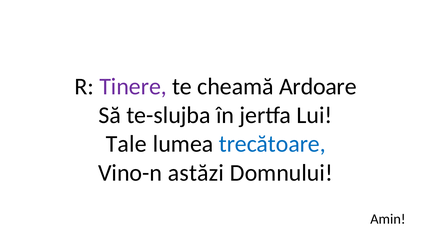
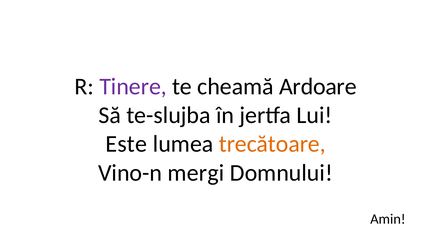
Tale: Tale -> Este
trecătoare colour: blue -> orange
astăzi: astăzi -> mergi
